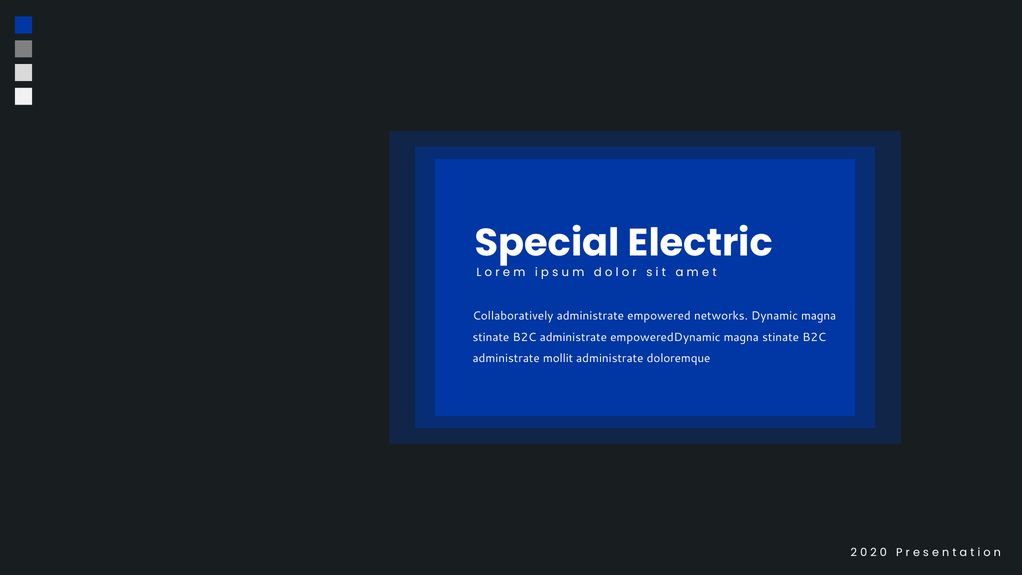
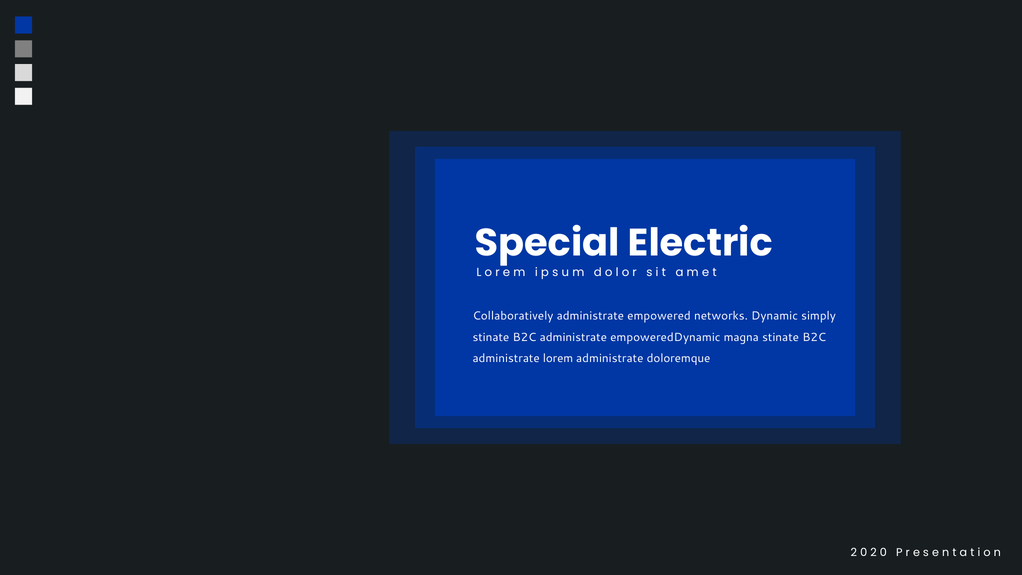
Dynamic magna: magna -> simply
mollit: mollit -> lorem
